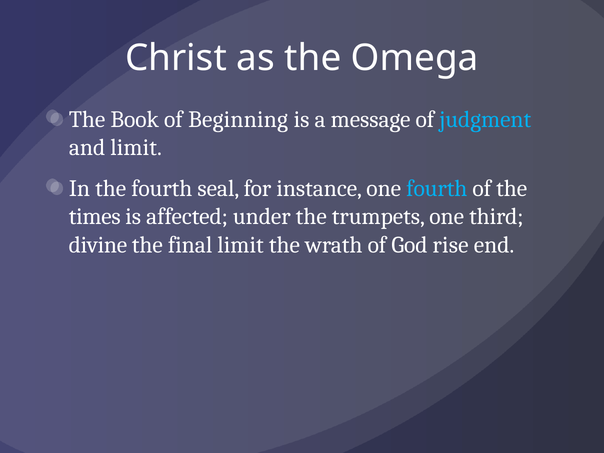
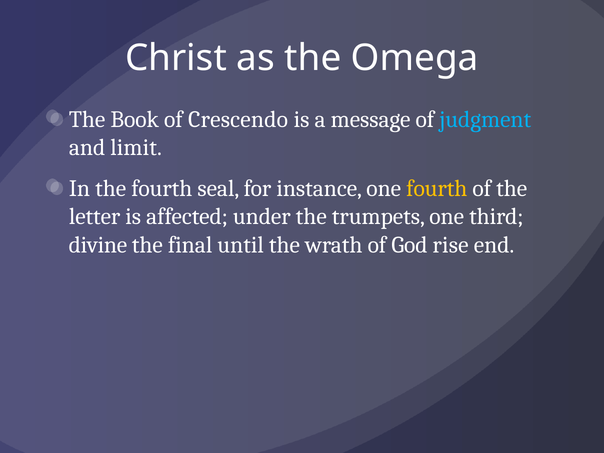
Beginning: Beginning -> Crescendo
fourth at (437, 188) colour: light blue -> yellow
times: times -> letter
final limit: limit -> until
